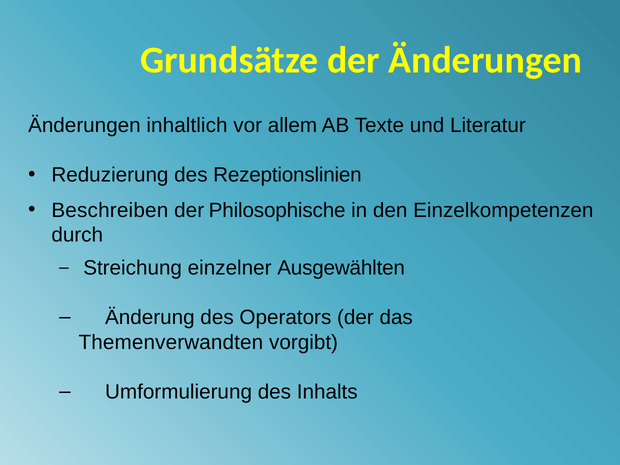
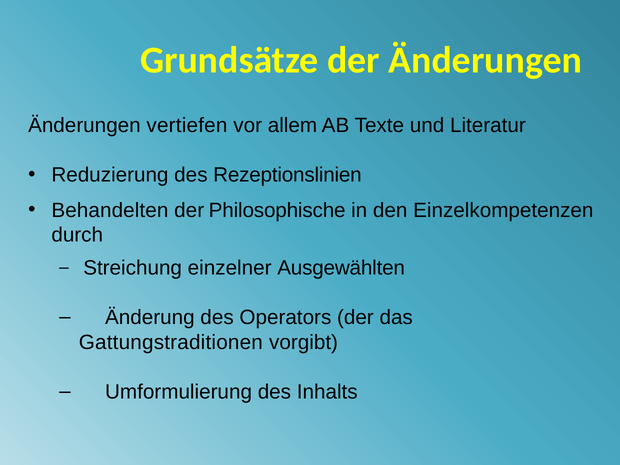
inhaltlich: inhaltlich -> vertiefen
Beschreiben: Beschreiben -> Behandelten
Themenverwandten: Themenverwandten -> Gattungstraditionen
